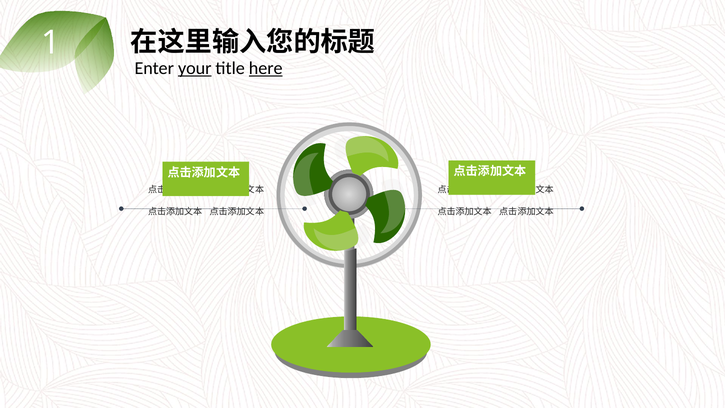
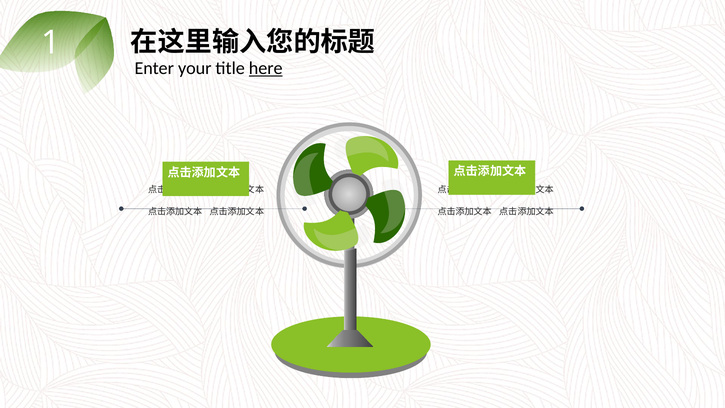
your underline: present -> none
